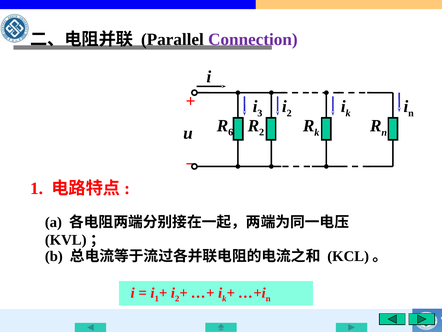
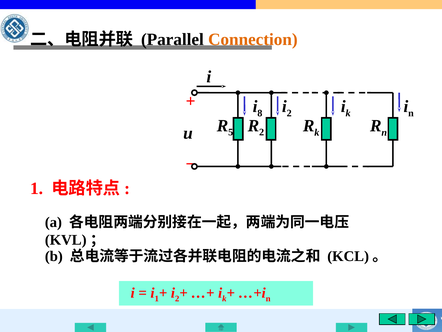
Connection colour: purple -> orange
3: 3 -> 8
6: 6 -> 5
